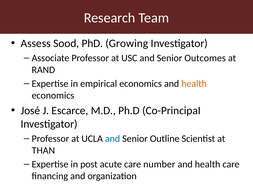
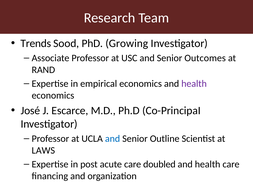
Assess: Assess -> Trends
health at (194, 84) colour: orange -> purple
THAN: THAN -> LAWS
number: number -> doubled
